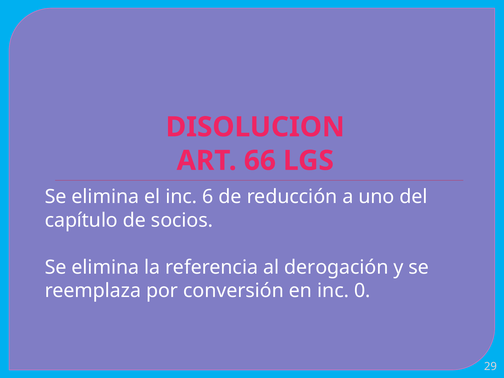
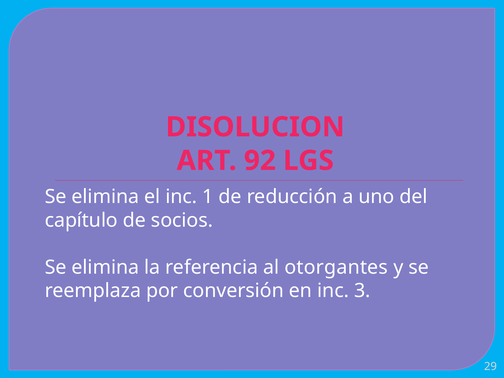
66: 66 -> 92
6: 6 -> 1
derogación: derogación -> otorgantes
0: 0 -> 3
